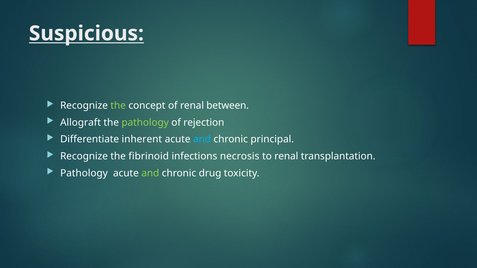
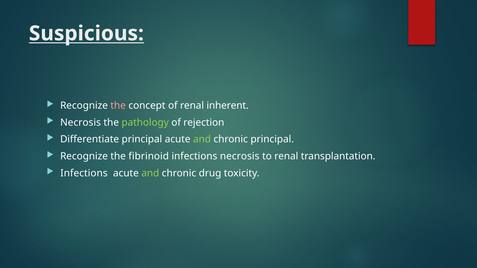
the at (118, 106) colour: light green -> pink
between: between -> inherent
Allograft at (81, 123): Allograft -> Necrosis
Differentiate inherent: inherent -> principal
and at (202, 139) colour: light blue -> light green
Pathology at (84, 173): Pathology -> Infections
